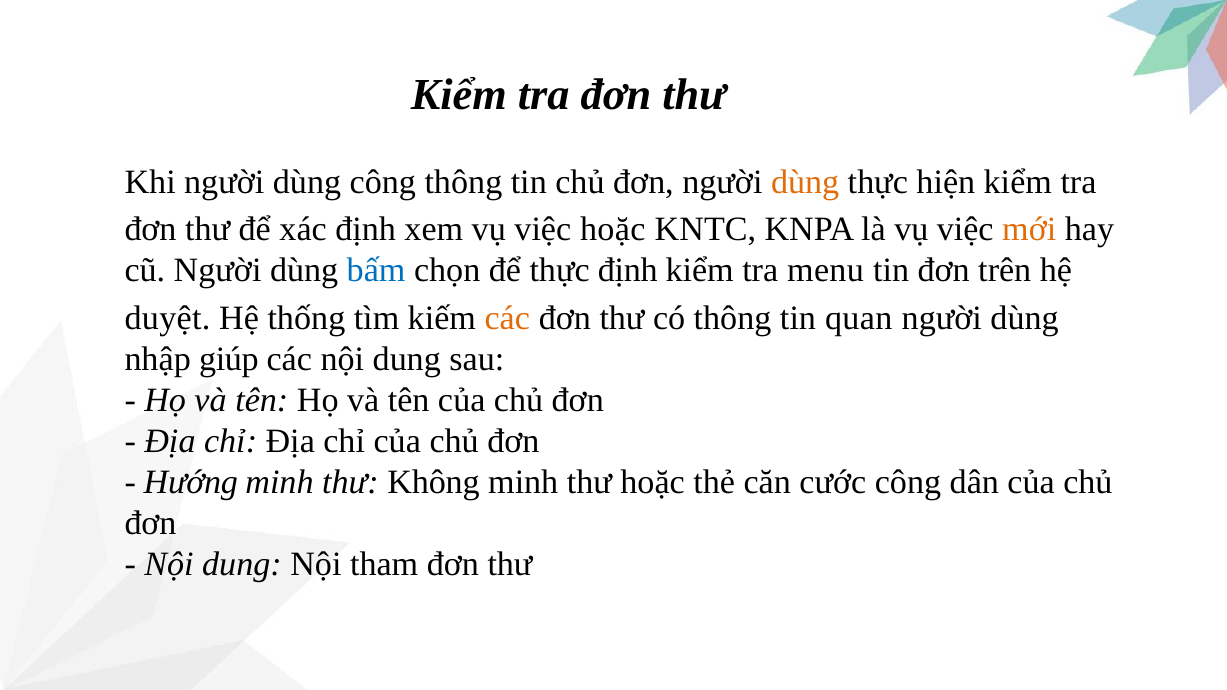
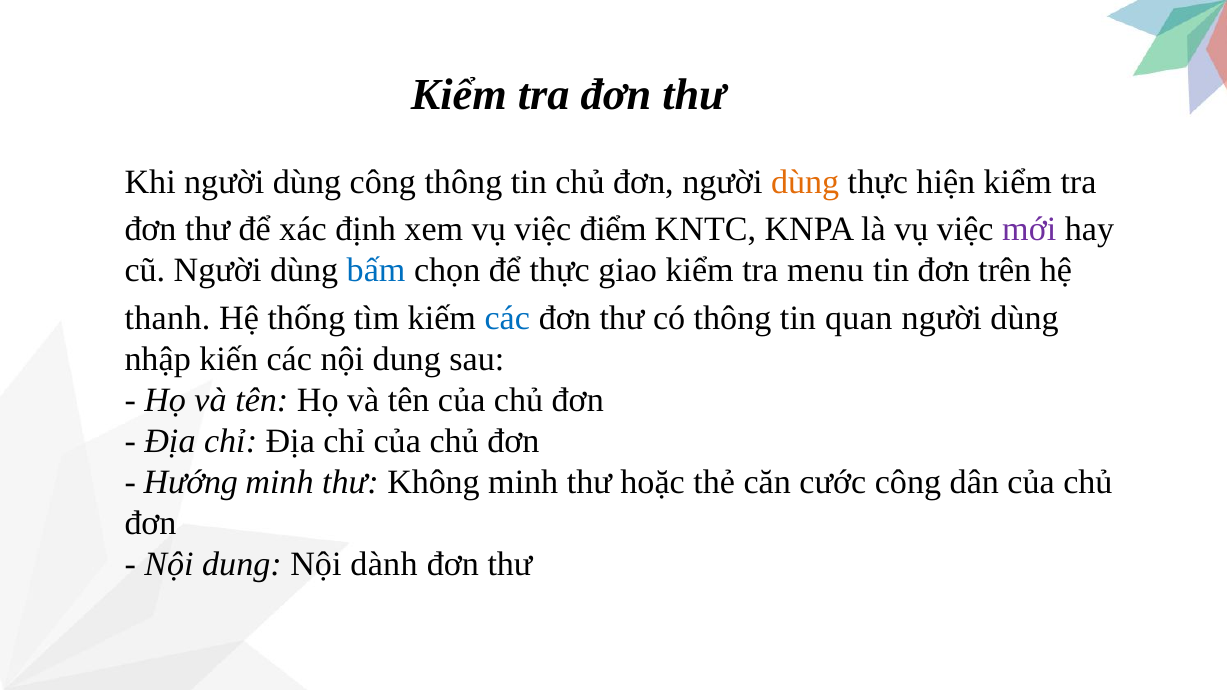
việc hoặc: hoặc -> điểm
mới colour: orange -> purple
thực định: định -> giao
duyệt: duyệt -> thanh
các at (507, 318) colour: orange -> blue
giúp: giúp -> kiến
tham: tham -> dành
